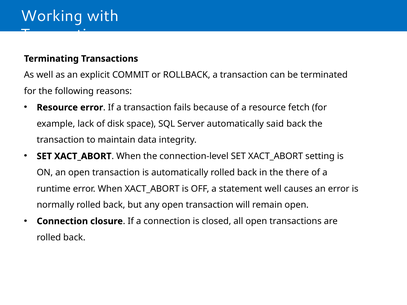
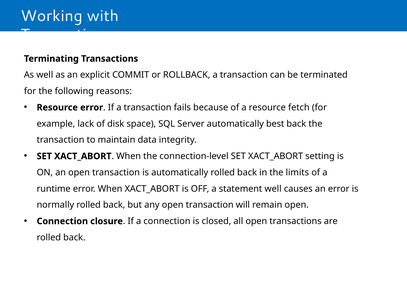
said: said -> best
there: there -> limits
